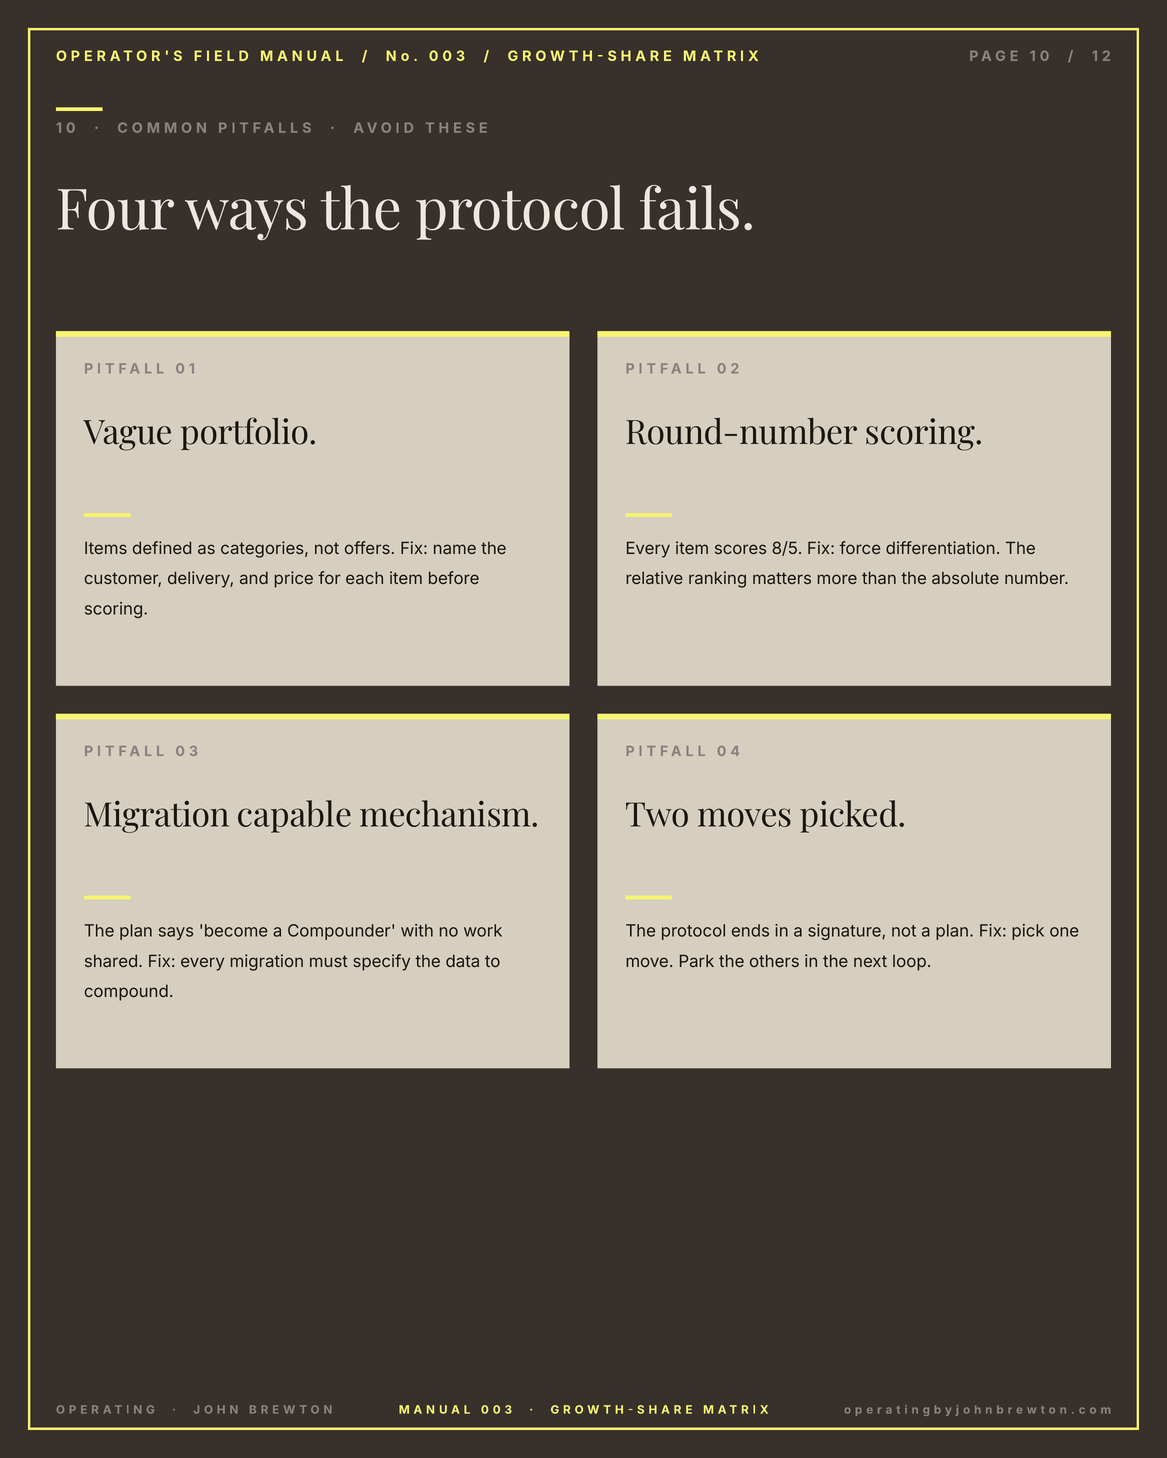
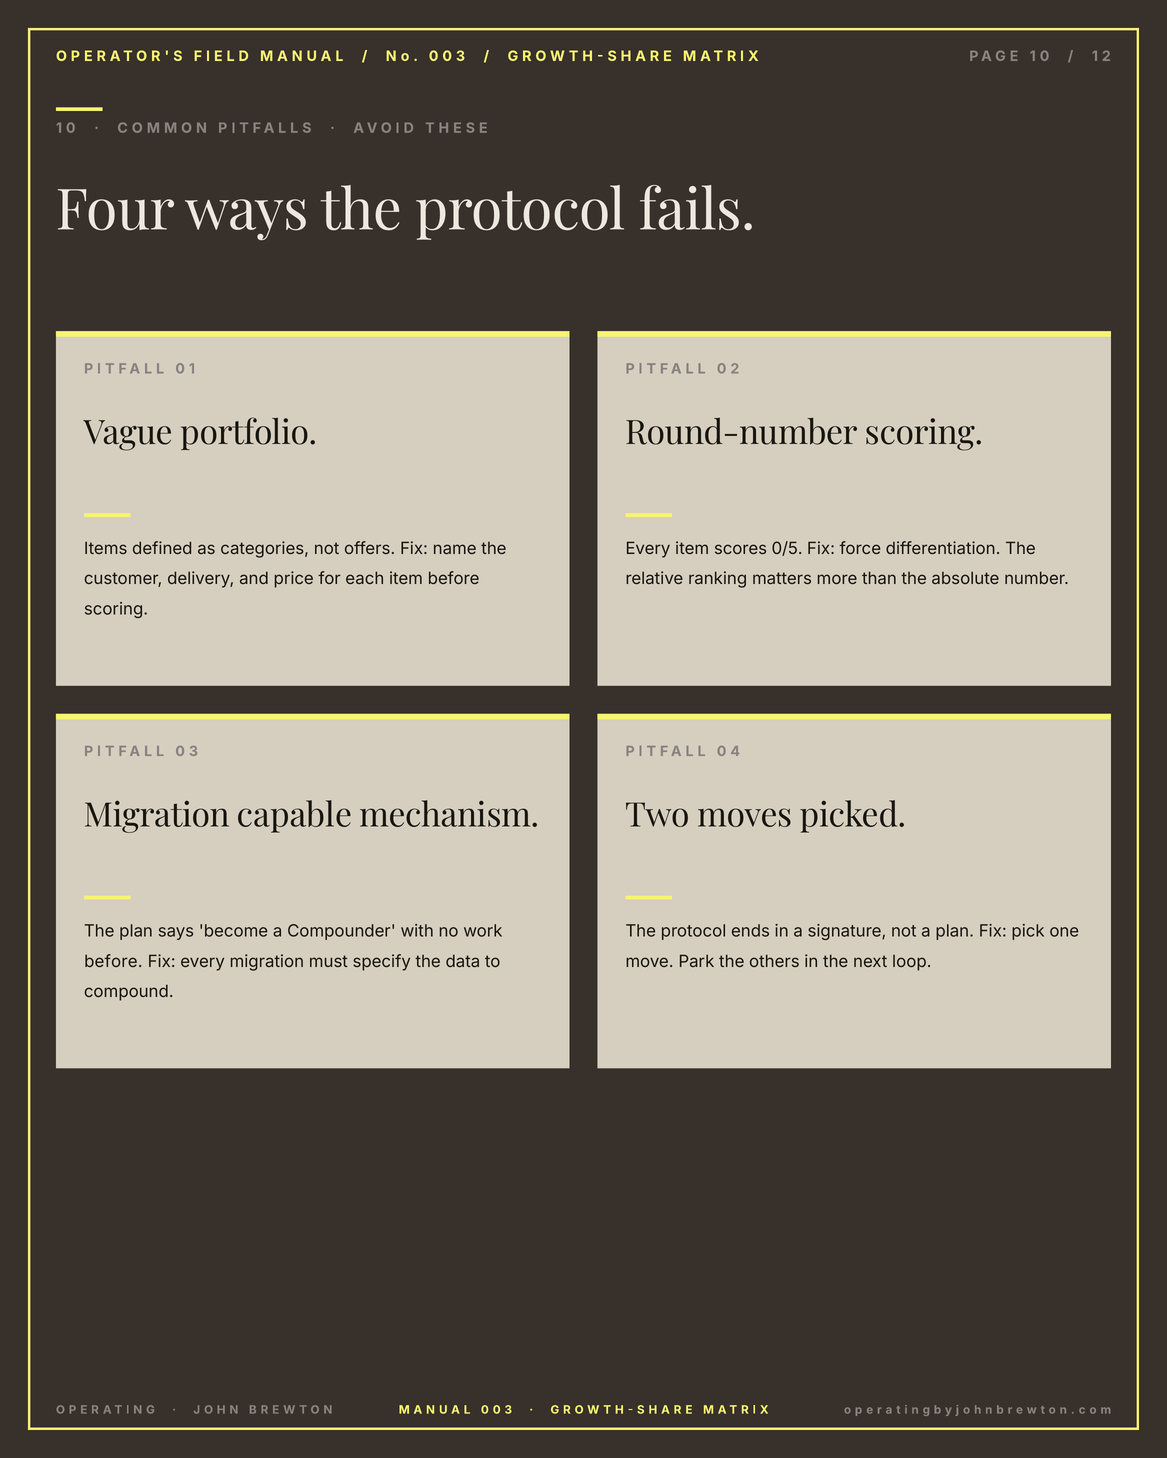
8/5: 8/5 -> 0/5
shared at (114, 962): shared -> before
